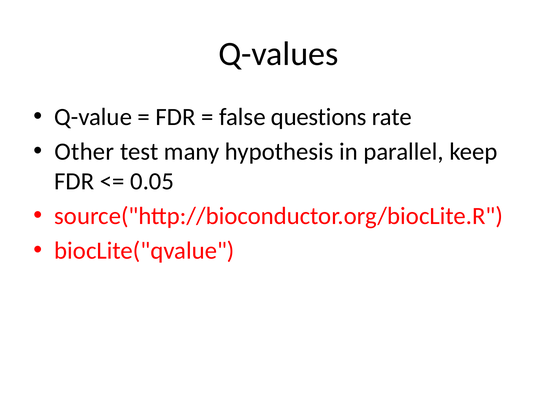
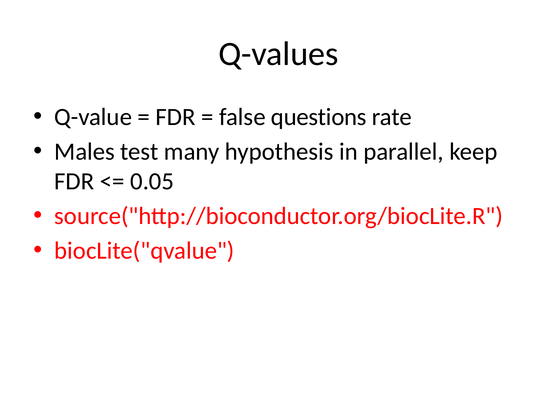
Other: Other -> Males
